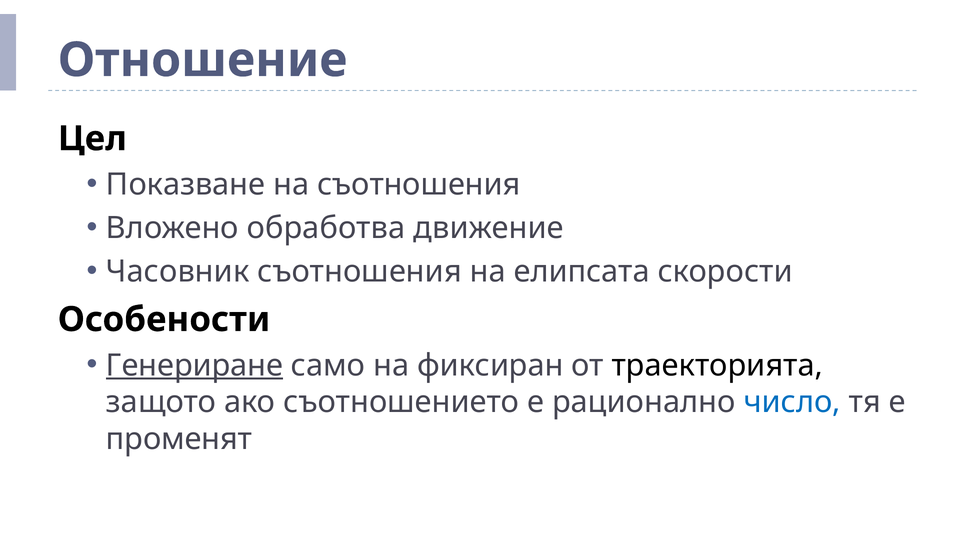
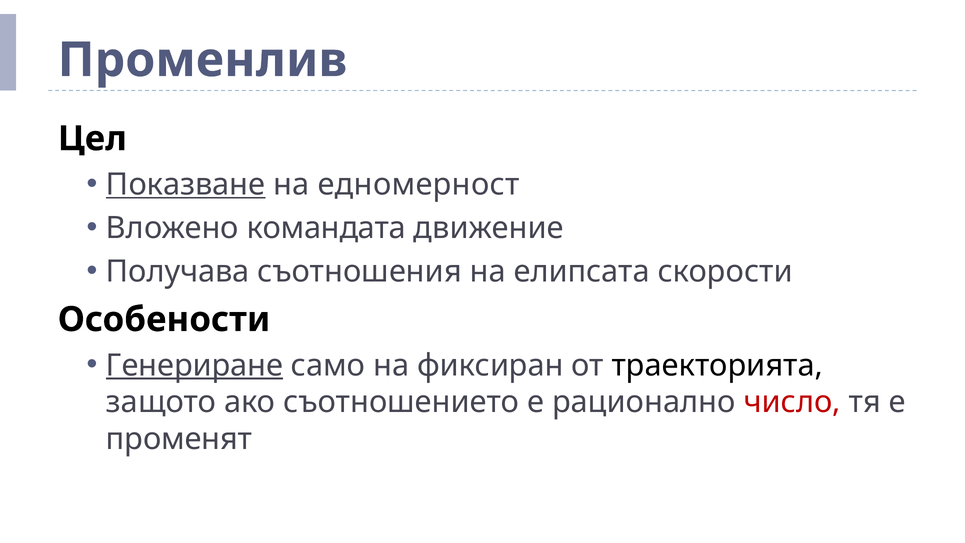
Отношение: Отношение -> Променлив
Показване underline: none -> present
на съотношения: съотношения -> едномерност
обработва: обработва -> командата
Часовник: Часовник -> Получава
число colour: blue -> red
